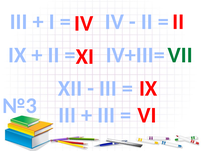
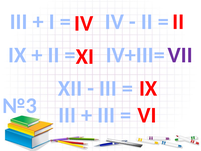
VII colour: green -> purple
